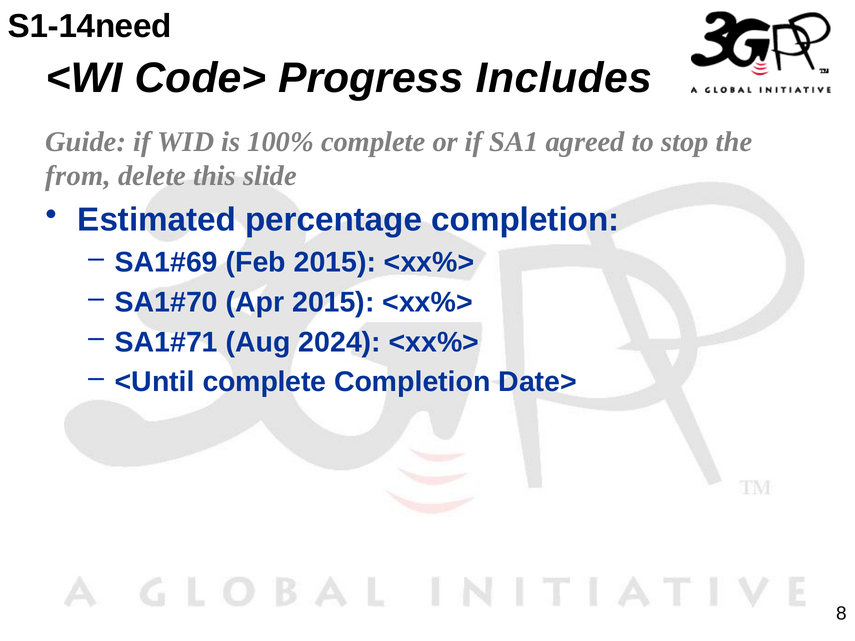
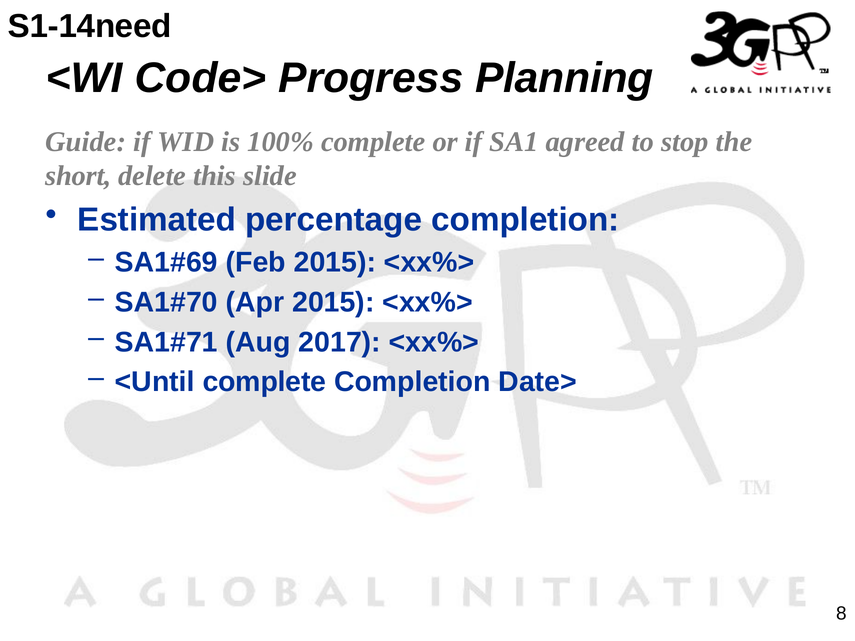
Includes: Includes -> Planning
from: from -> short
2024: 2024 -> 2017
